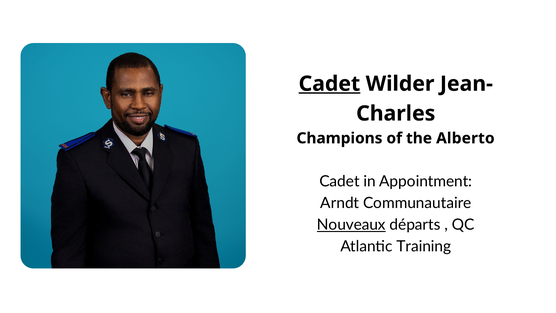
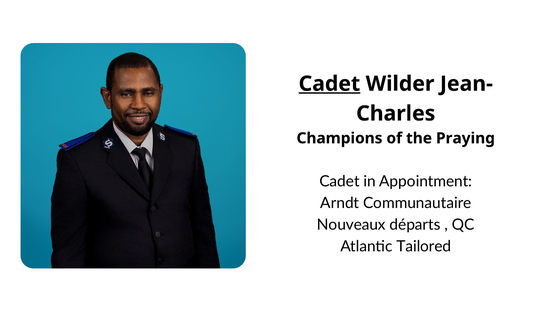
Alberto: Alberto -> Praying
Nouveaux underline: present -> none
Training: Training -> Tailored
